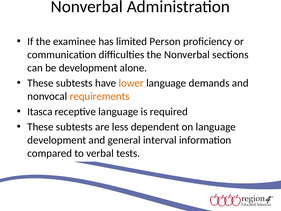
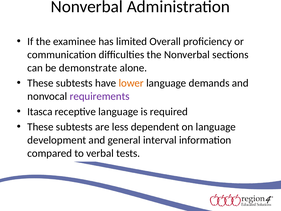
Person: Person -> Overall
be development: development -> demonstrate
requirements colour: orange -> purple
